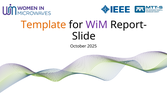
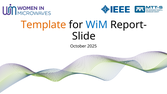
WiM colour: purple -> blue
